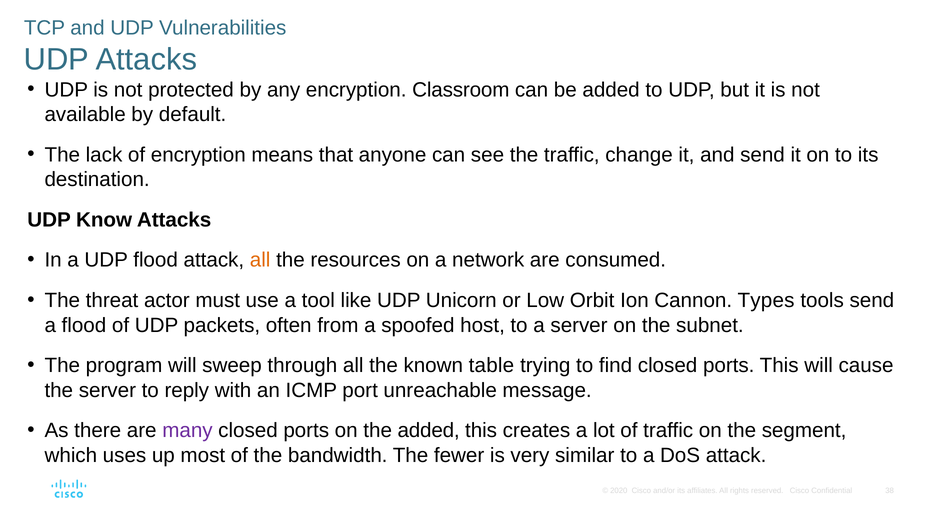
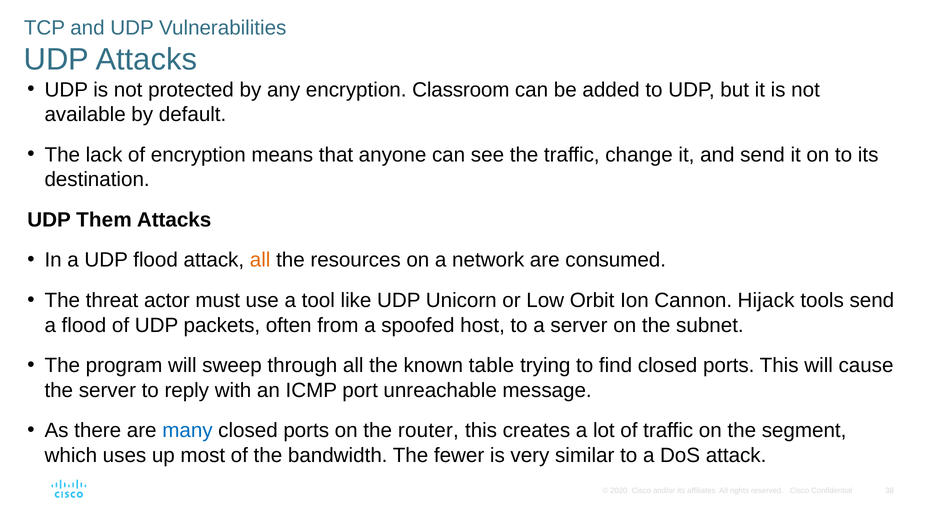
Know: Know -> Them
Types: Types -> Hijack
many colour: purple -> blue
the added: added -> router
